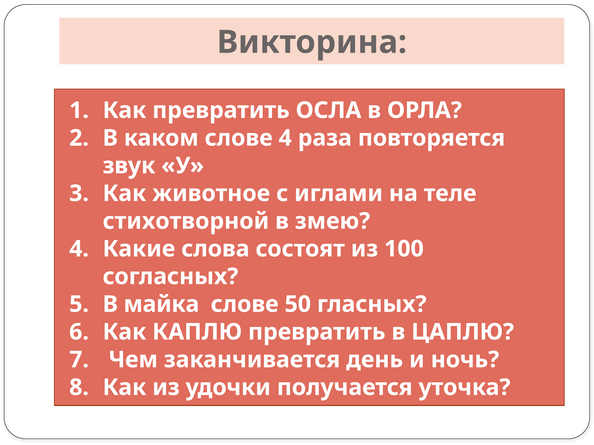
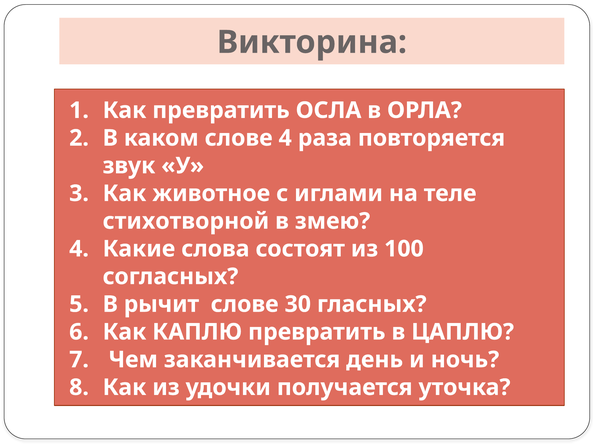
майка: майка -> рычит
50: 50 -> 30
